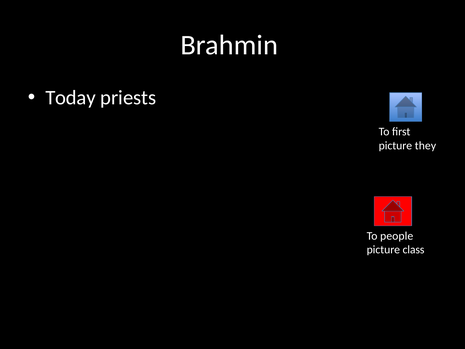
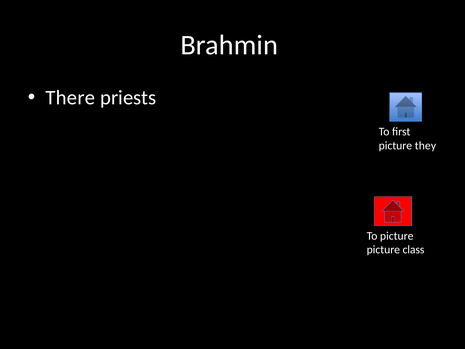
Today: Today -> There
To people: people -> picture
